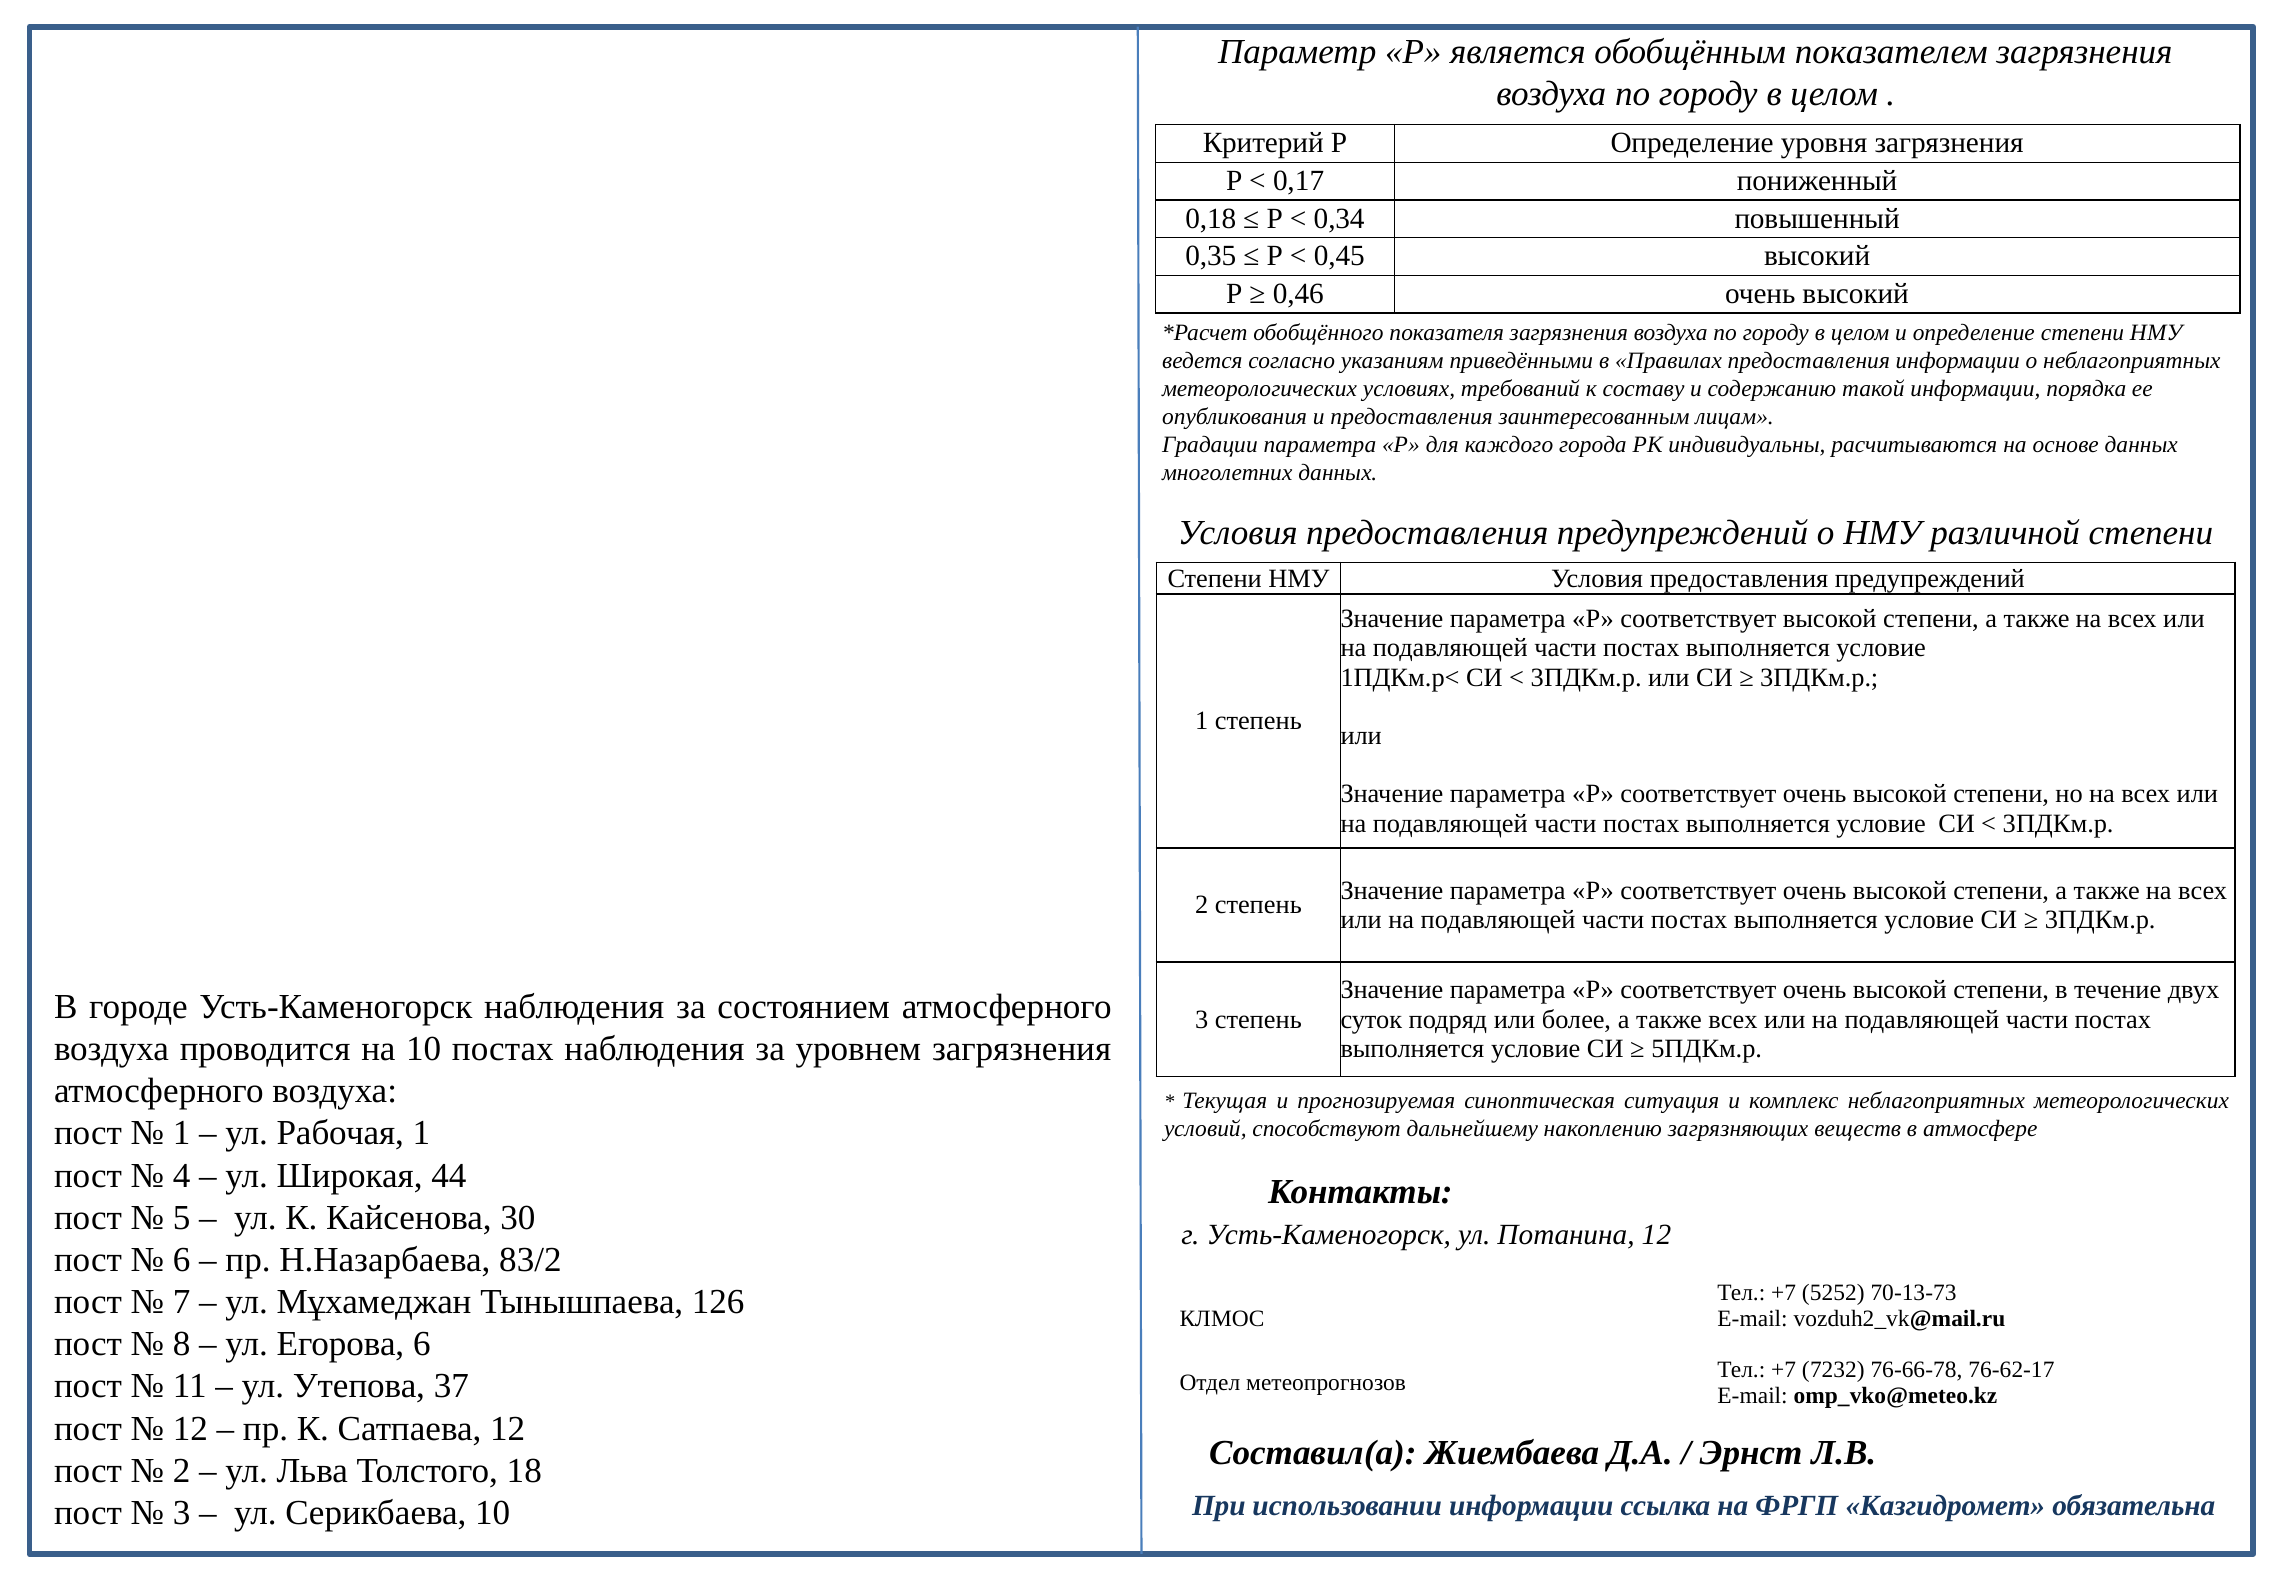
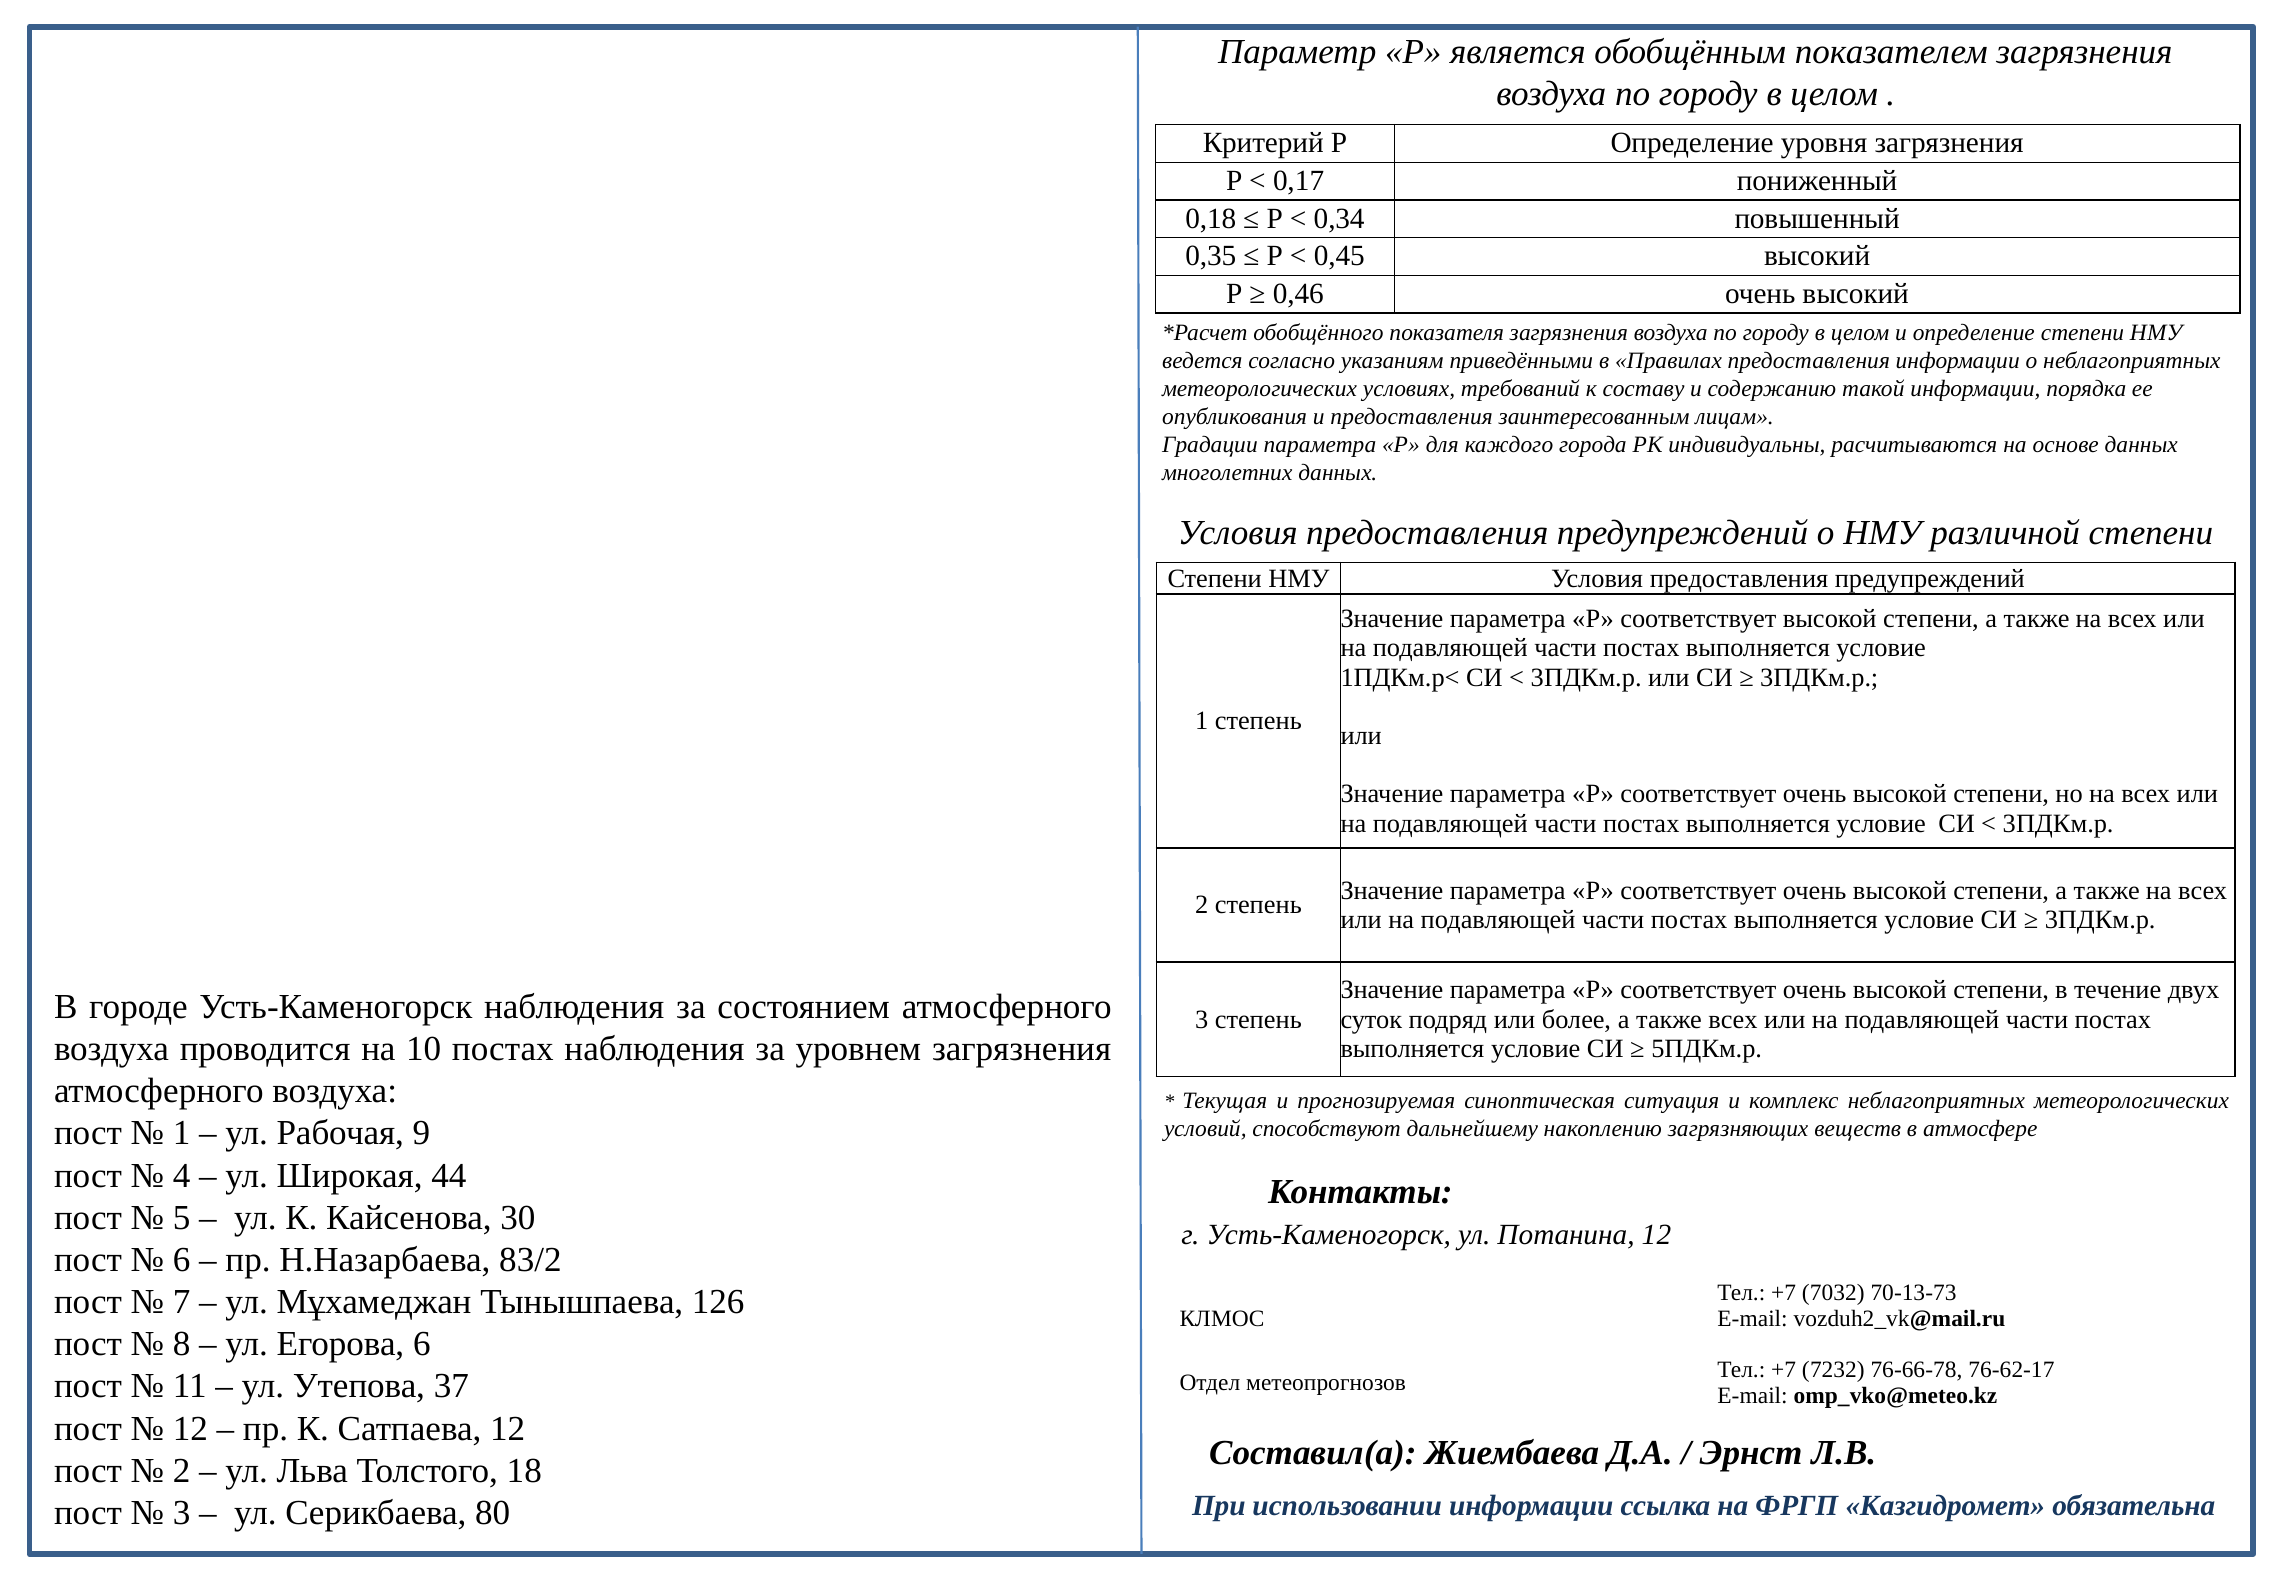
Рабочая 1: 1 -> 9
5252: 5252 -> 7032
Серикбаева 10: 10 -> 80
